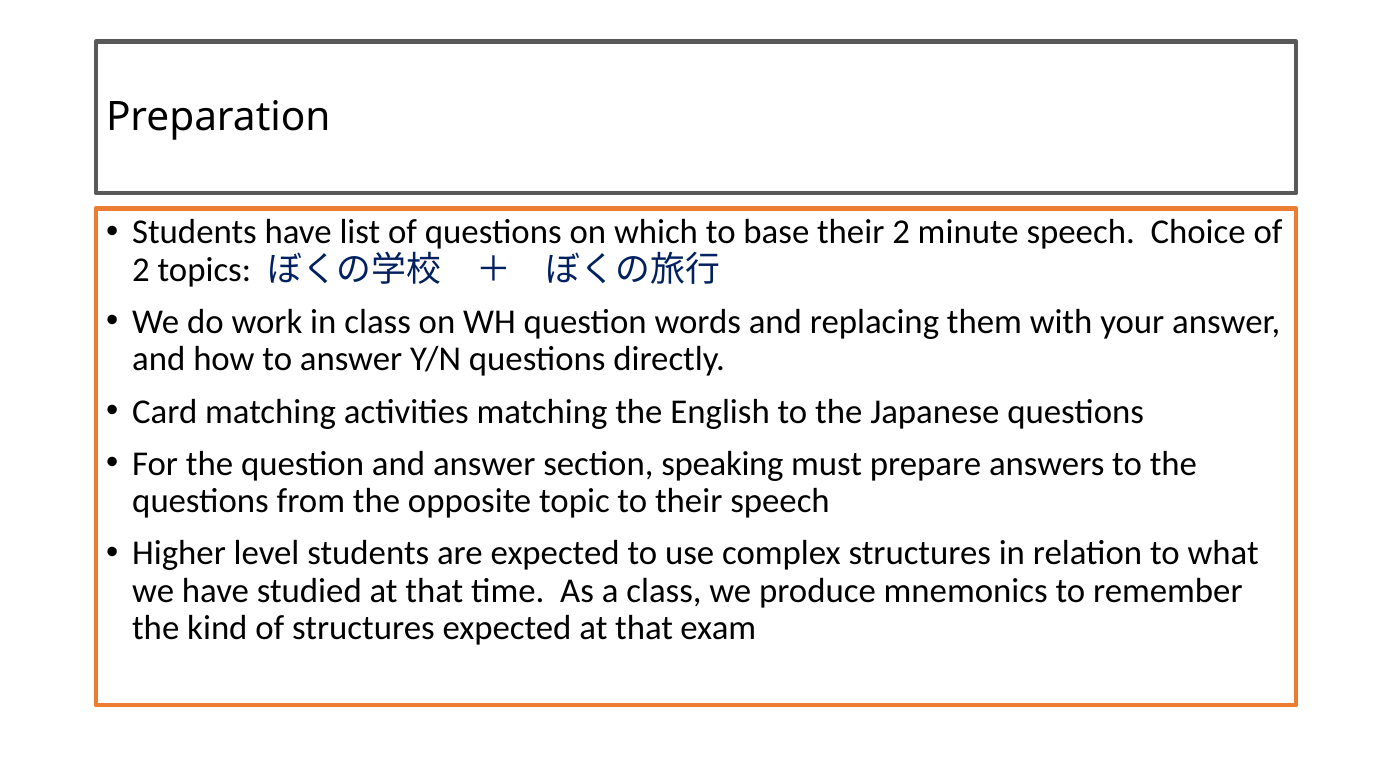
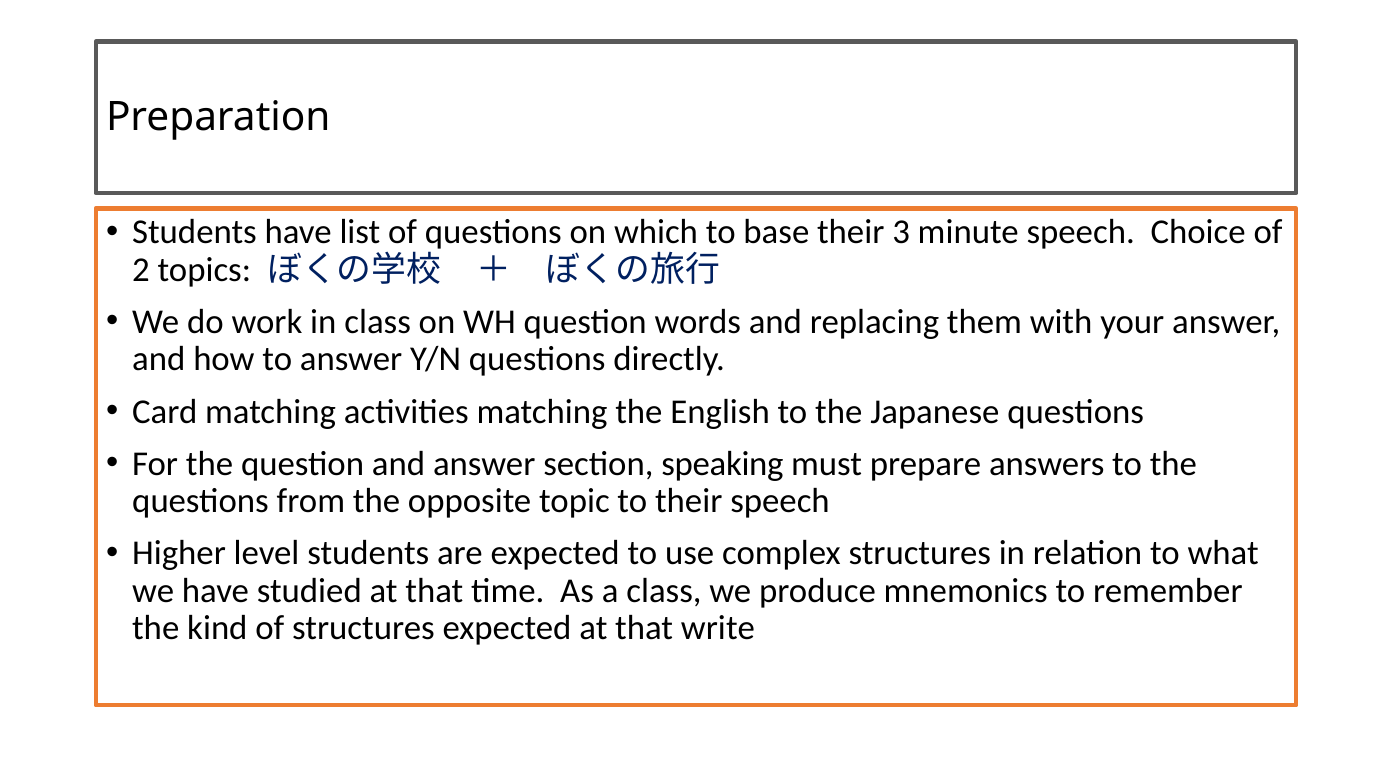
their 2: 2 -> 3
exam: exam -> write
